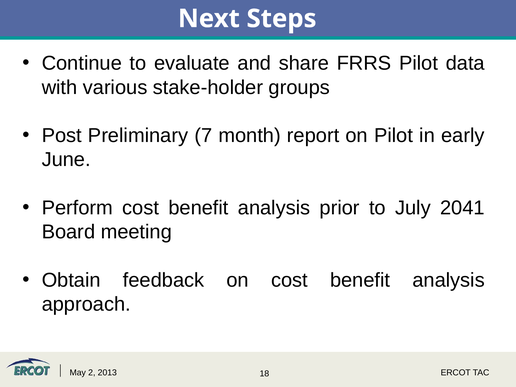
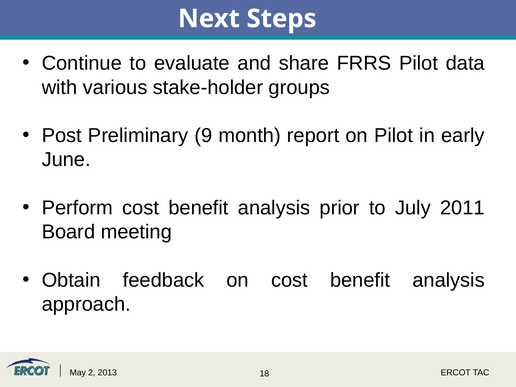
7: 7 -> 9
2041: 2041 -> 2011
